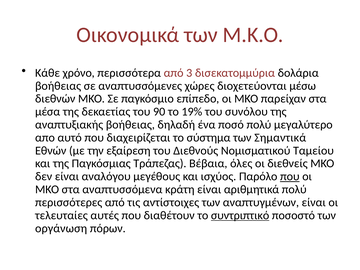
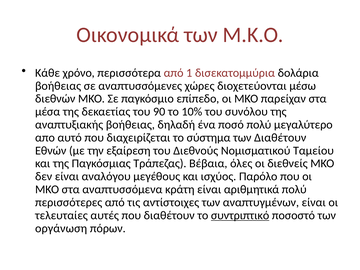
3: 3 -> 1
19%: 19% -> 10%
των Σημαντικά: Σημαντικά -> Διαθέτουν
που at (290, 176) underline: present -> none
